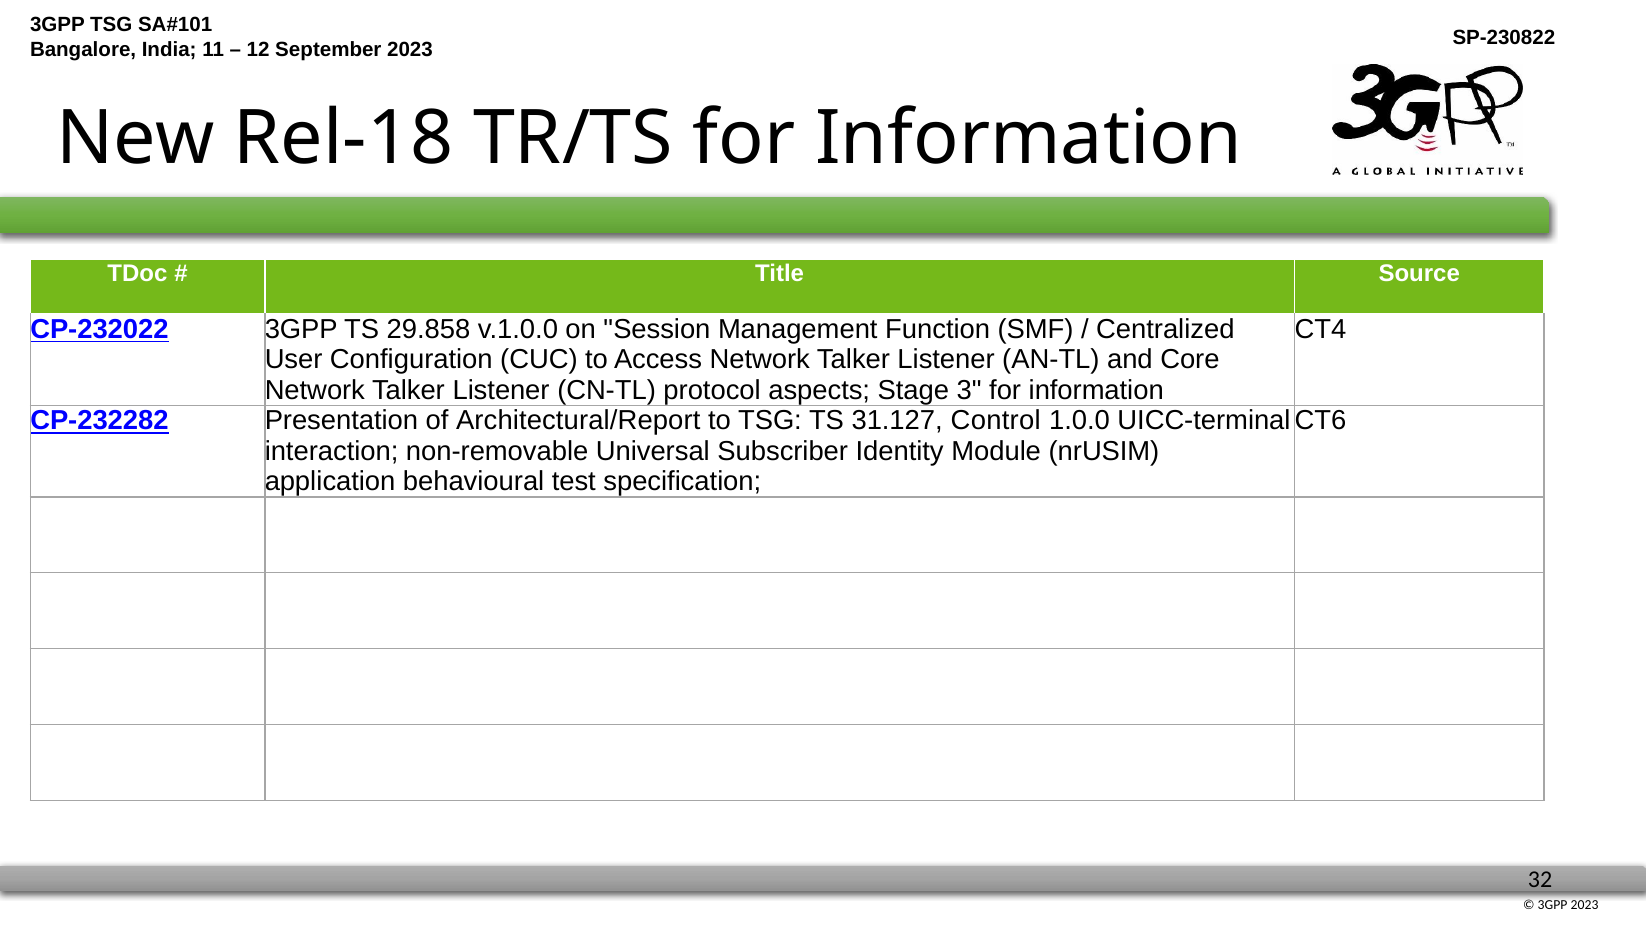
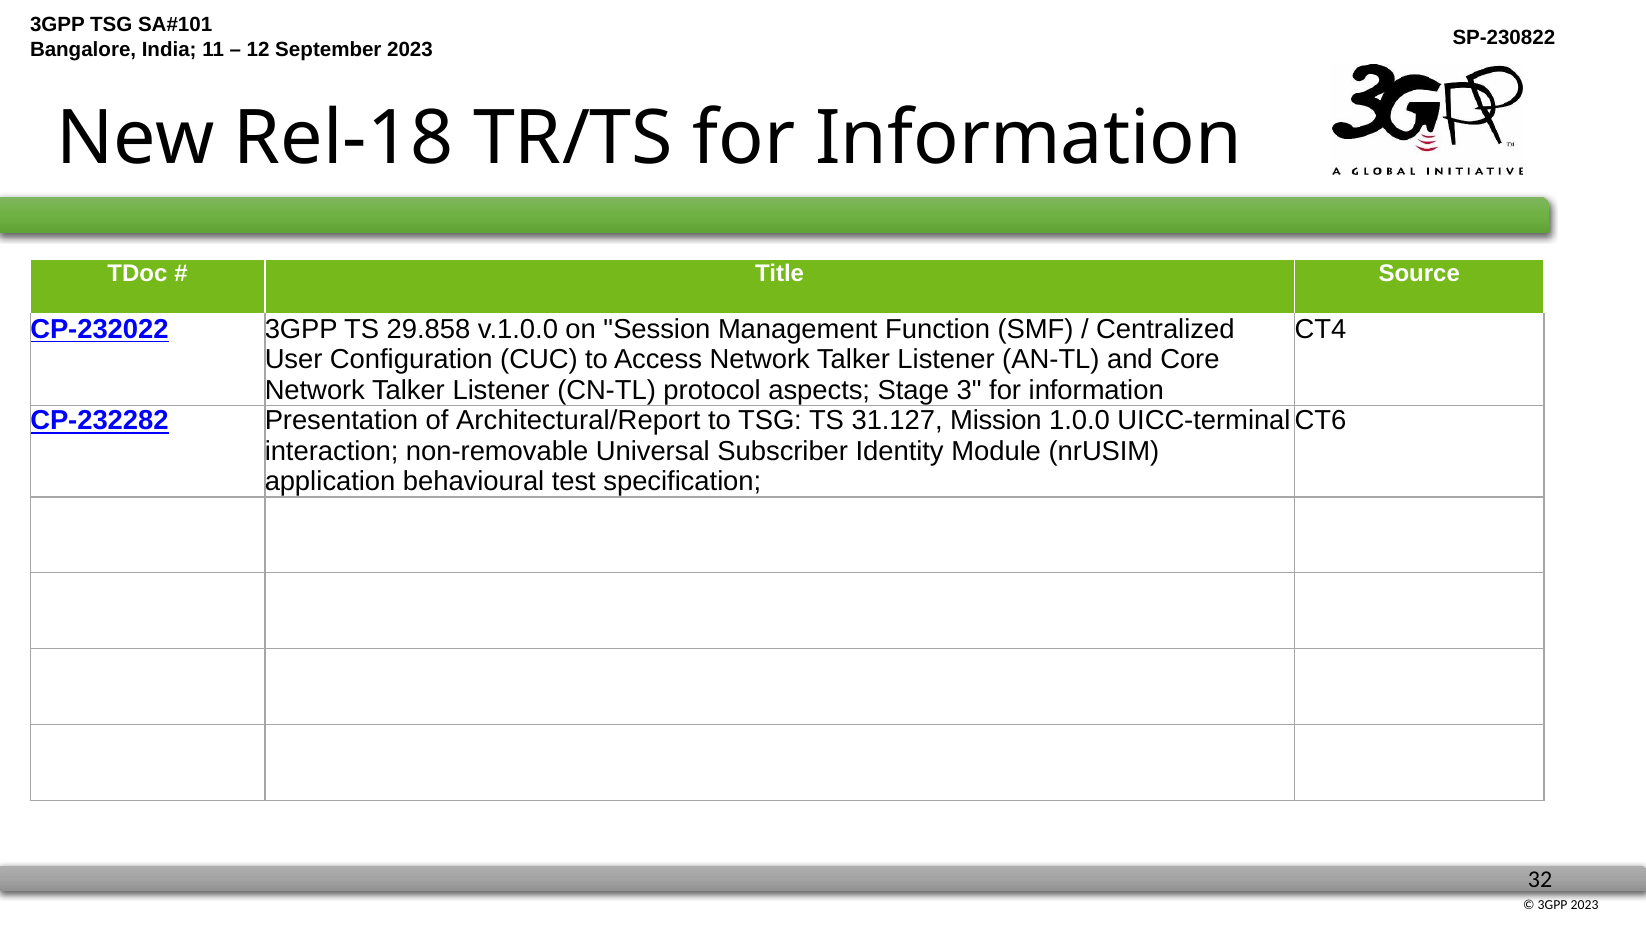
Control: Control -> Mission
